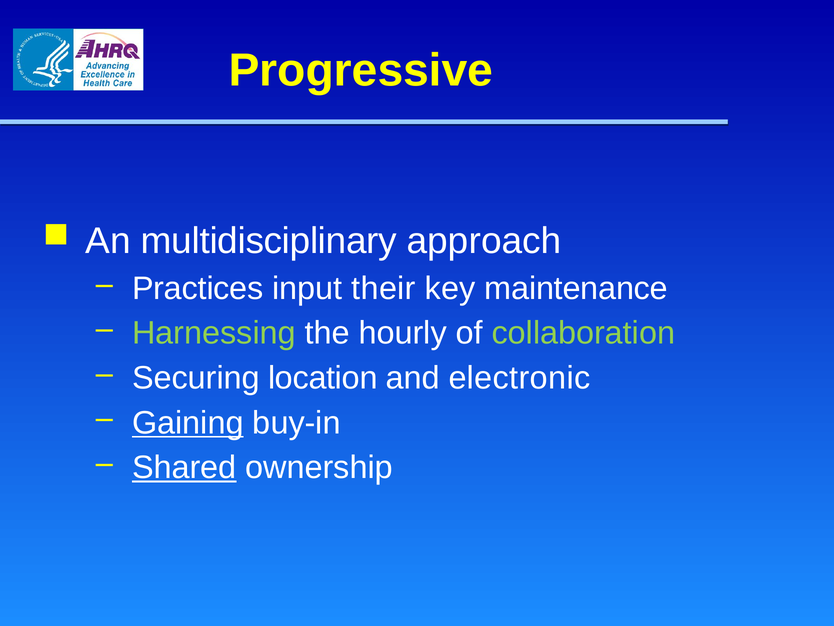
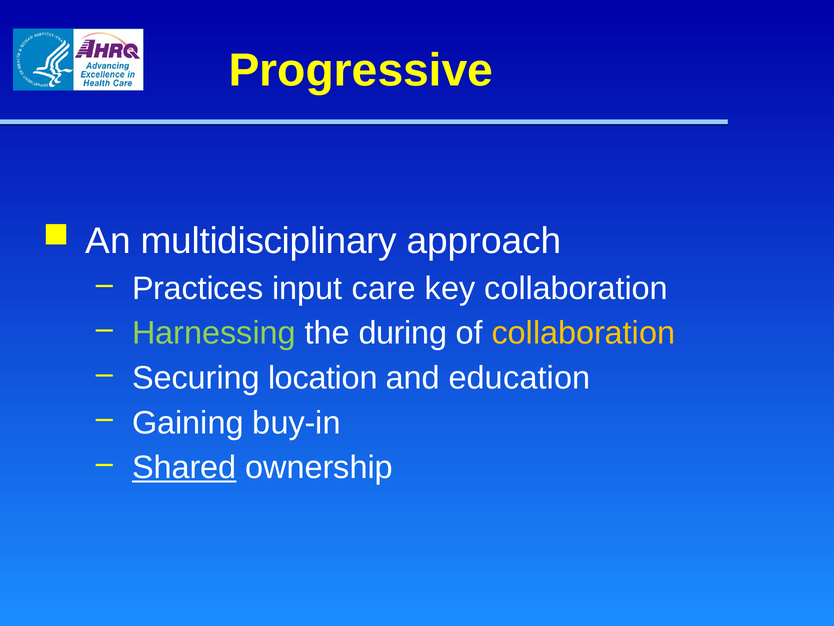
their: their -> care
key maintenance: maintenance -> collaboration
hourly: hourly -> during
collaboration at (583, 333) colour: light green -> yellow
electronic: electronic -> education
Gaining underline: present -> none
